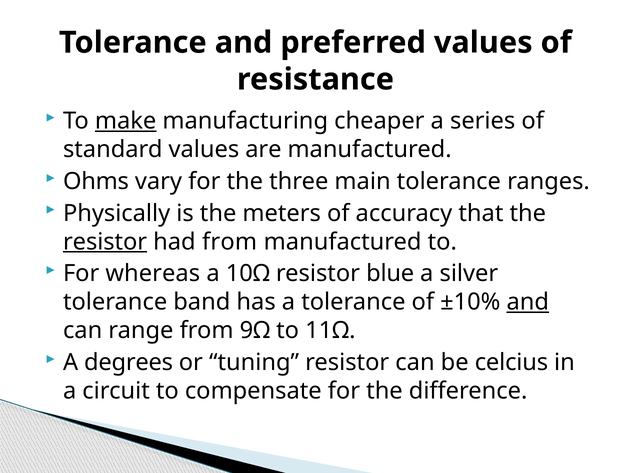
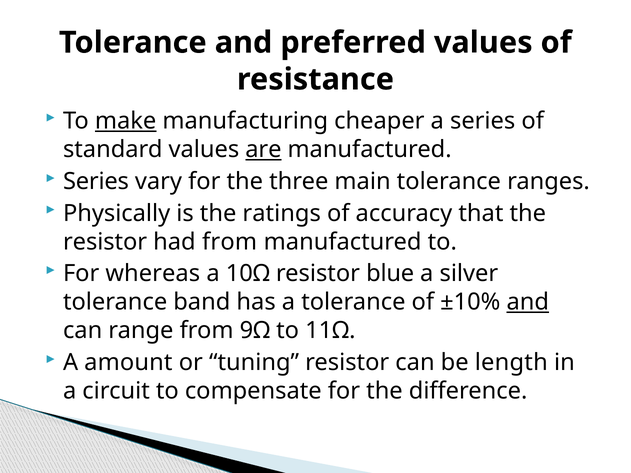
are underline: none -> present
Ohms at (96, 182): Ohms -> Series
meters: meters -> ratings
resistor at (105, 242) underline: present -> none
degrees: degrees -> amount
celcius: celcius -> length
